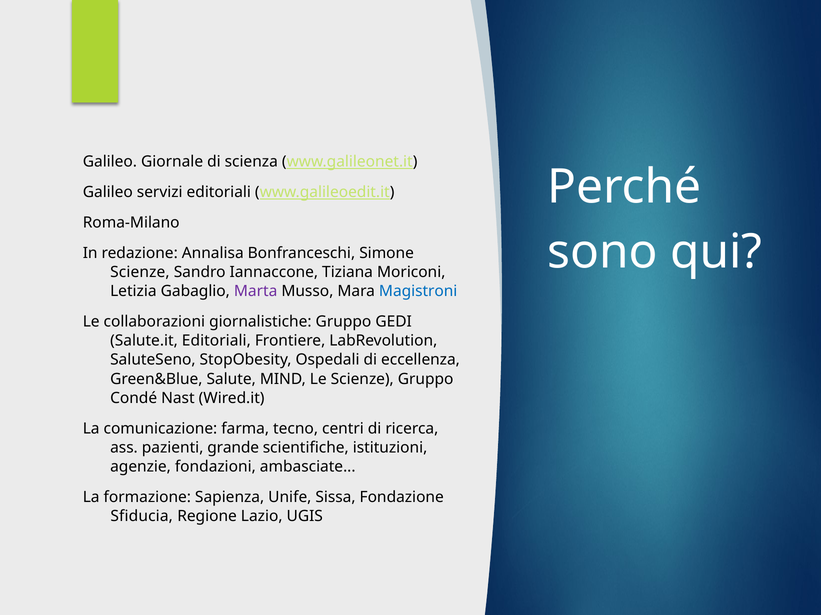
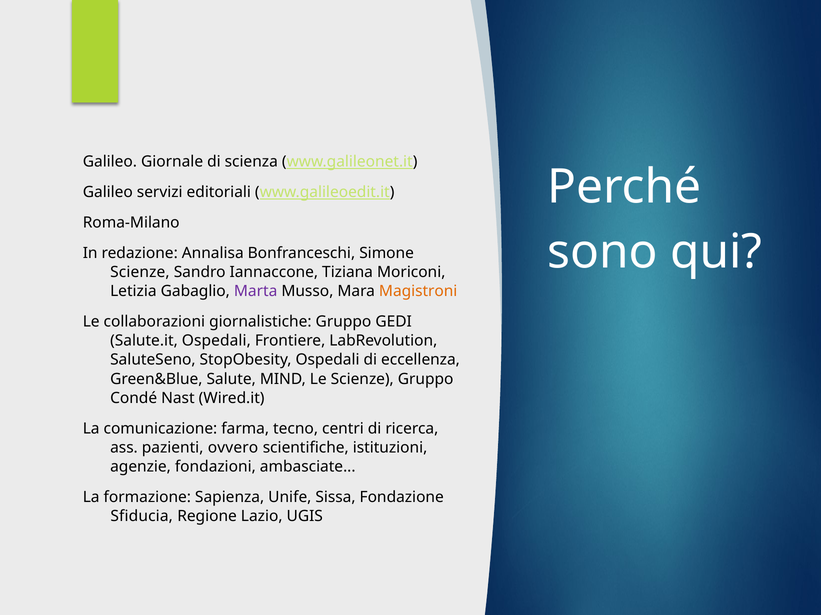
Magistroni colour: blue -> orange
Salute.it Editoriali: Editoriali -> Ospedali
grande: grande -> ovvero
